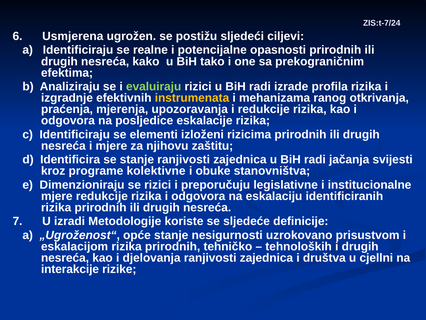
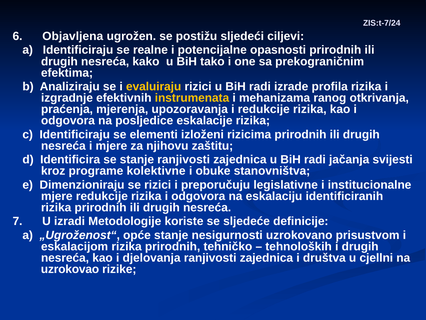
Usmjerena: Usmjerena -> Objavljena
evaluiraju colour: light green -> yellow
interakcije: interakcije -> uzrokovao
